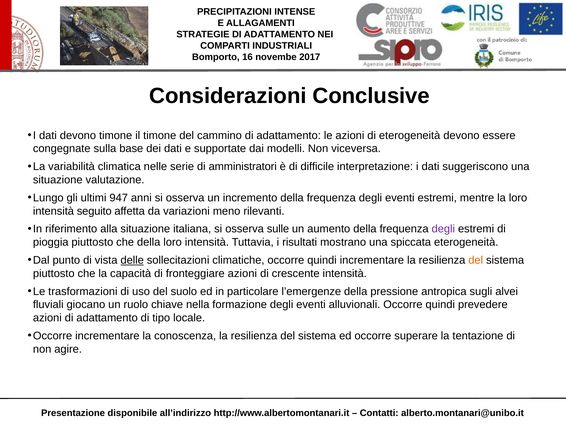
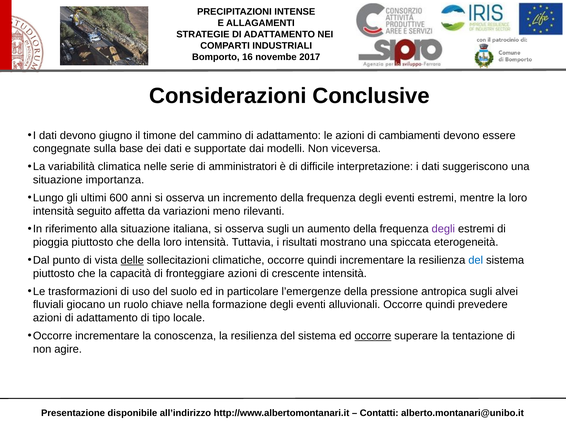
devono timone: timone -> giugno
di eterogeneità: eterogeneità -> cambiamenti
valutazione: valutazione -> importanza
947: 947 -> 600
osserva sulle: sulle -> sugli
del at (476, 260) colour: orange -> blue
occorre at (373, 335) underline: none -> present
